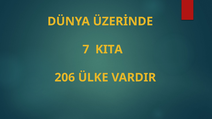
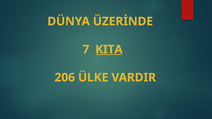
KITA underline: none -> present
